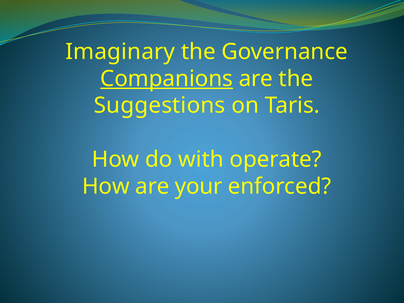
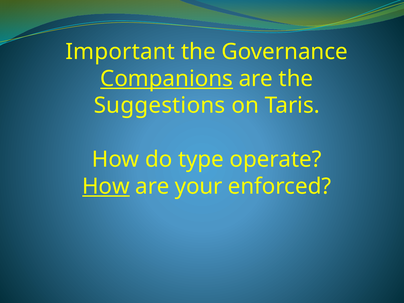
Imaginary: Imaginary -> Important
with: with -> type
How at (106, 186) underline: none -> present
